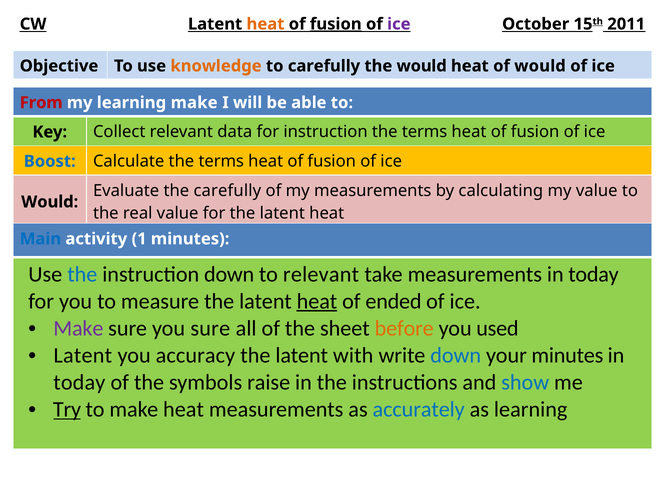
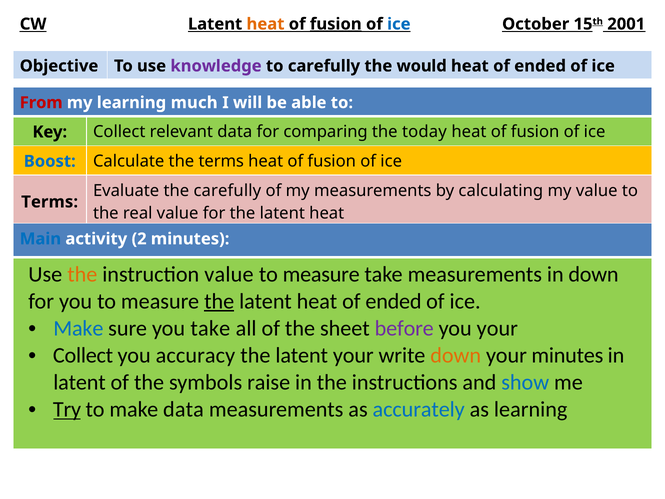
ice at (399, 24) colour: purple -> blue
2011: 2011 -> 2001
knowledge colour: orange -> purple
would at (540, 66): would -> ended
learning make: make -> much
for instruction: instruction -> comparing
terms at (425, 132): terms -> today
Would at (50, 202): Would -> Terms
1: 1 -> 2
the at (82, 274) colour: blue -> orange
instruction down: down -> value
relevant at (321, 274): relevant -> measure
measurements in today: today -> down
the at (219, 301) underline: none -> present
heat at (317, 301) underline: present -> none
Make at (78, 328) colour: purple -> blue
you sure: sure -> take
before colour: orange -> purple
you used: used -> your
Latent at (83, 355): Latent -> Collect
latent with: with -> your
down at (456, 355) colour: blue -> orange
today at (79, 382): today -> latent
make heat: heat -> data
